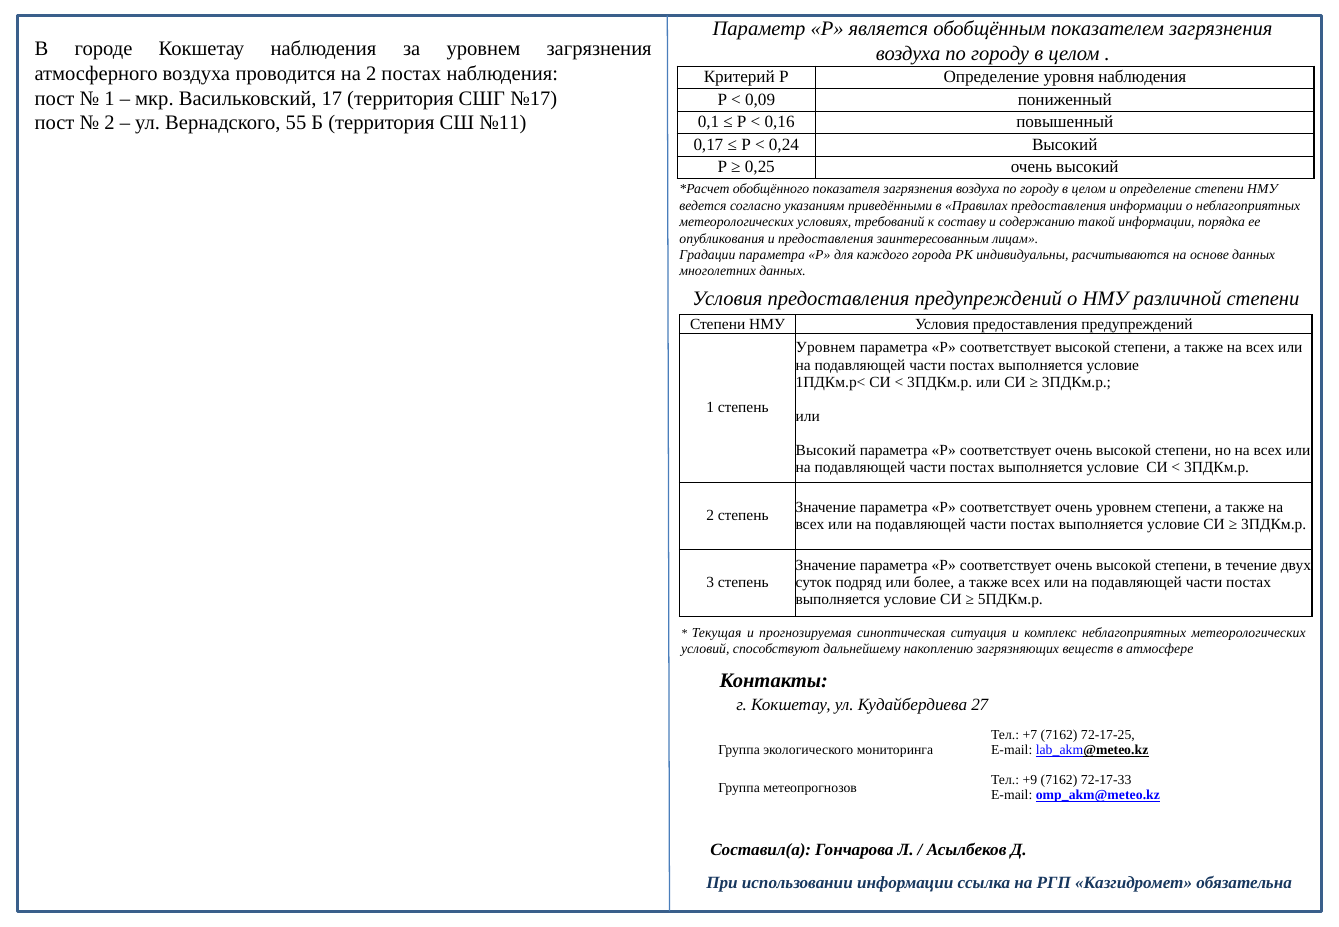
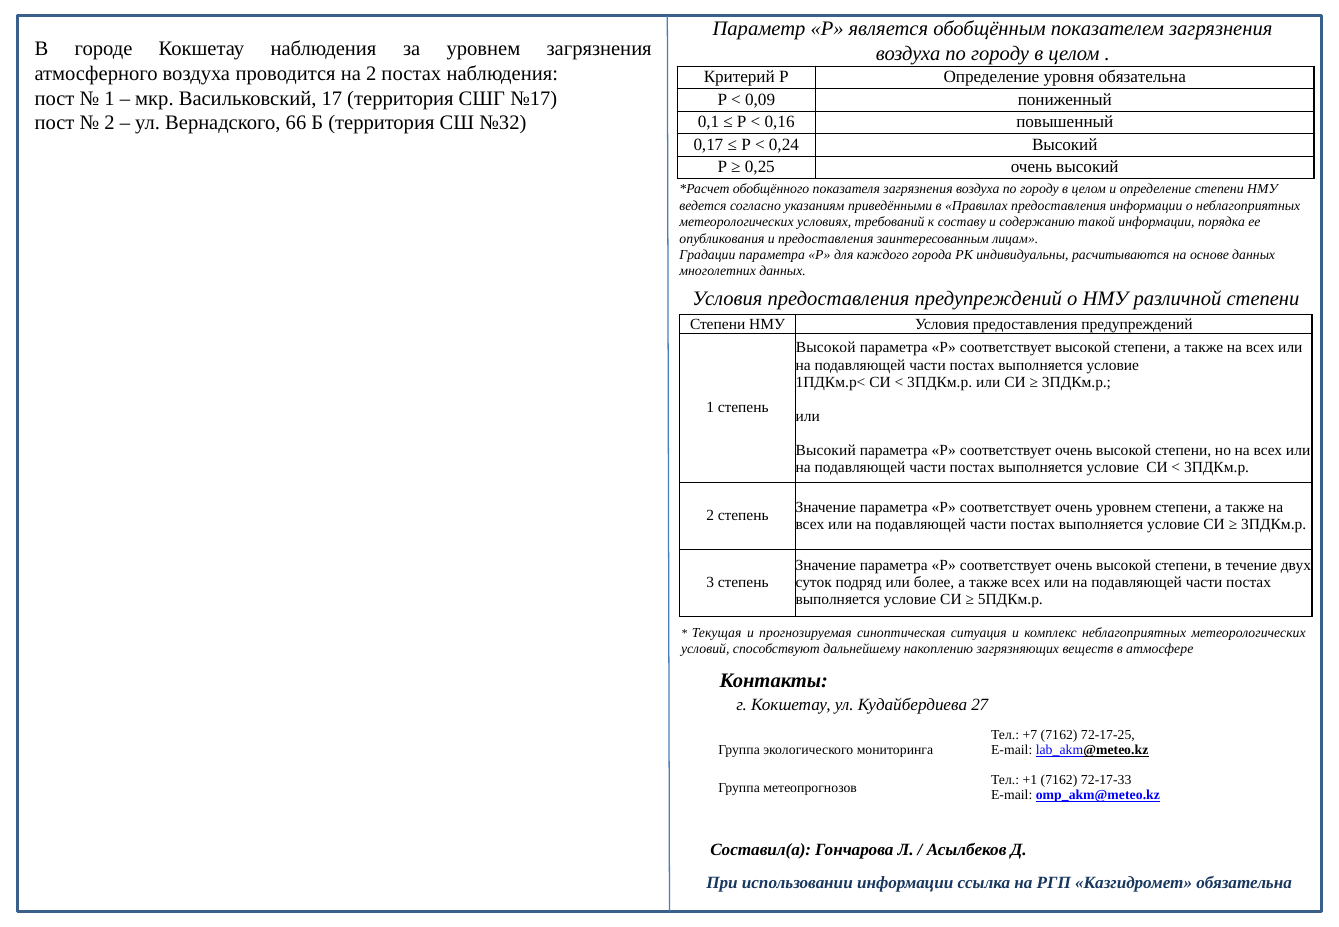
уровня наблюдения: наблюдения -> обязательна
55: 55 -> 66
№11: №11 -> №32
Уровнем at (826, 348): Уровнем -> Высокой
+9: +9 -> +1
